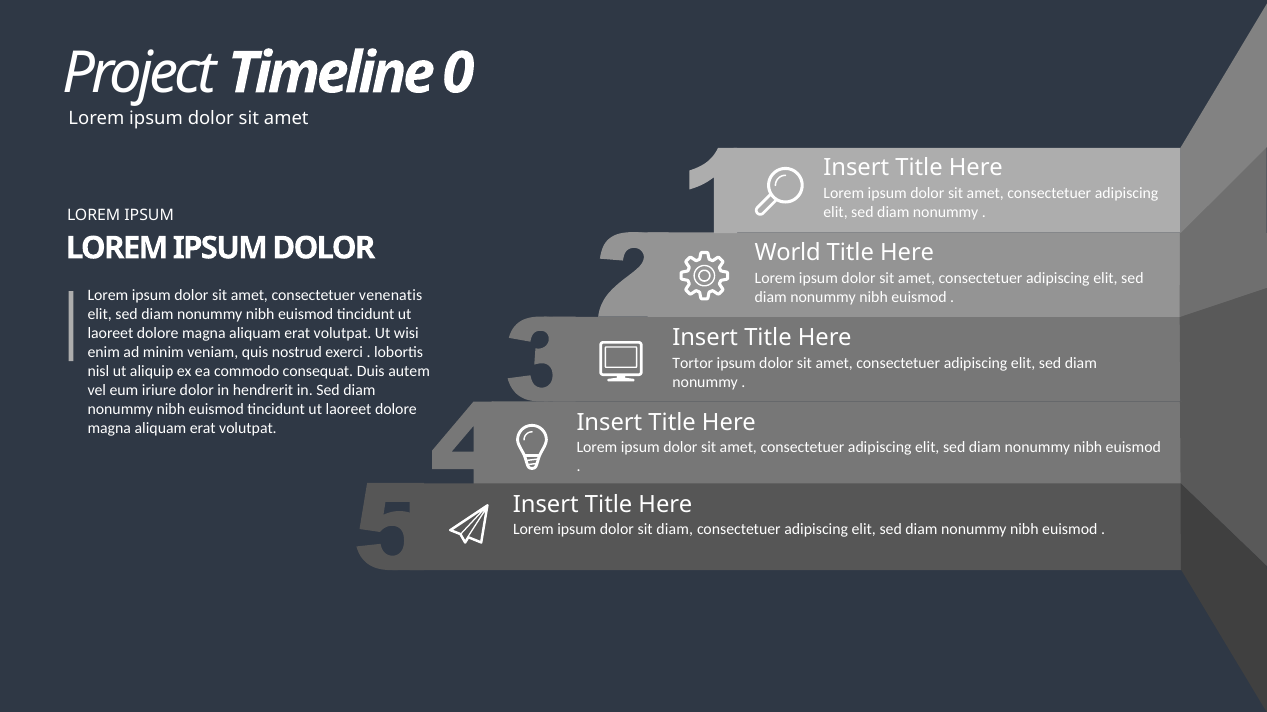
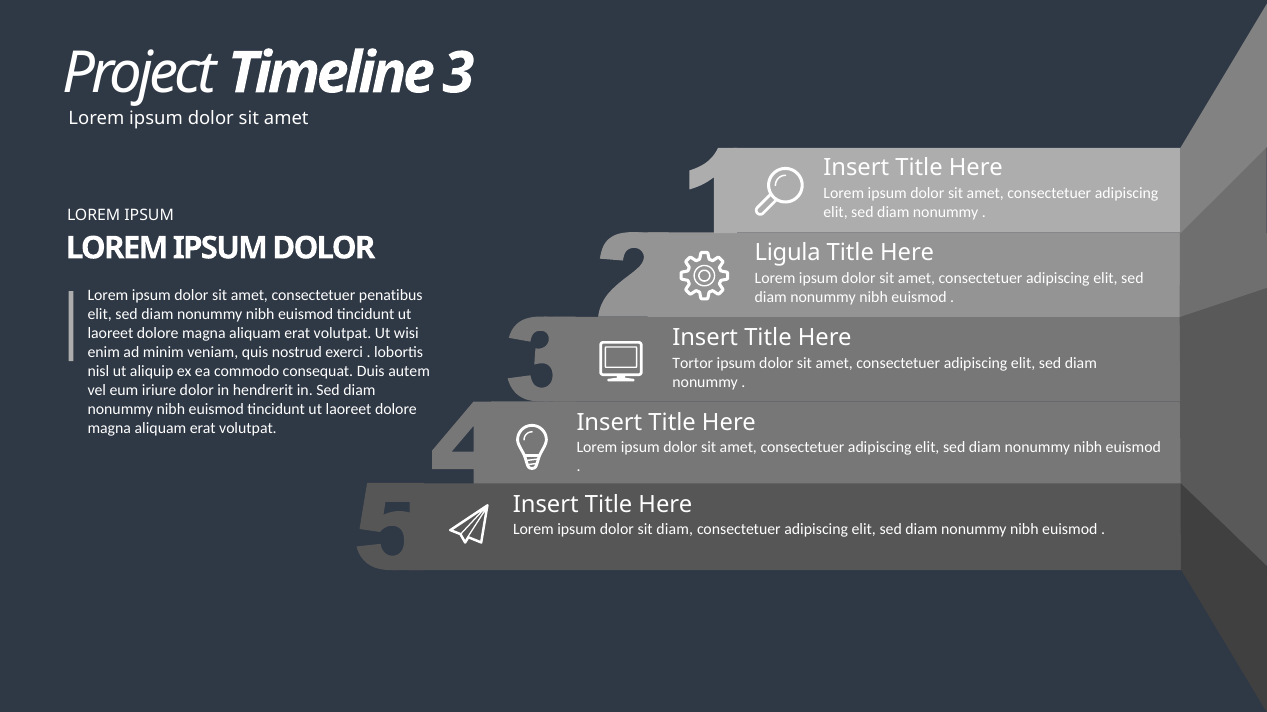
0: 0 -> 3
World: World -> Ligula
venenatis: venenatis -> penatibus
